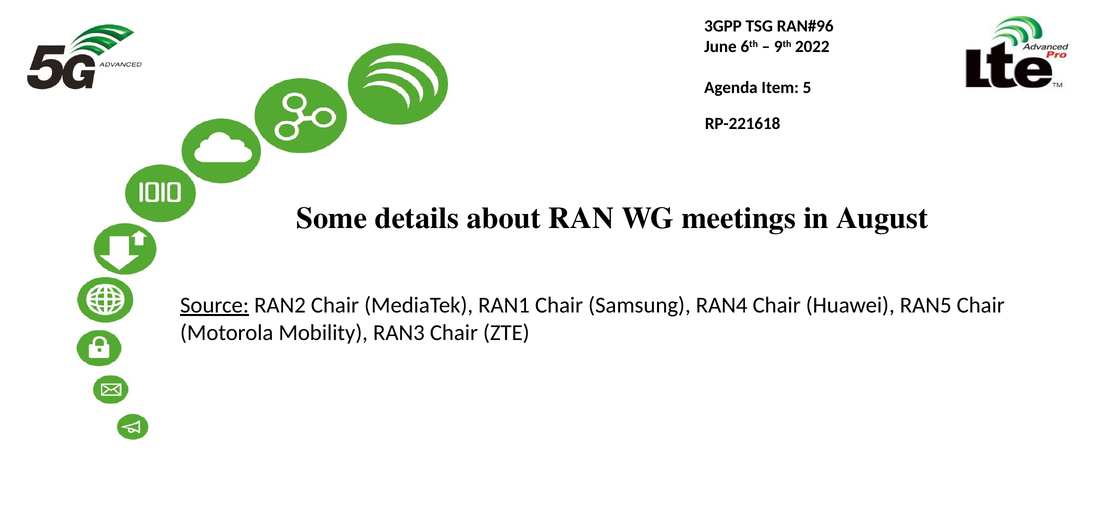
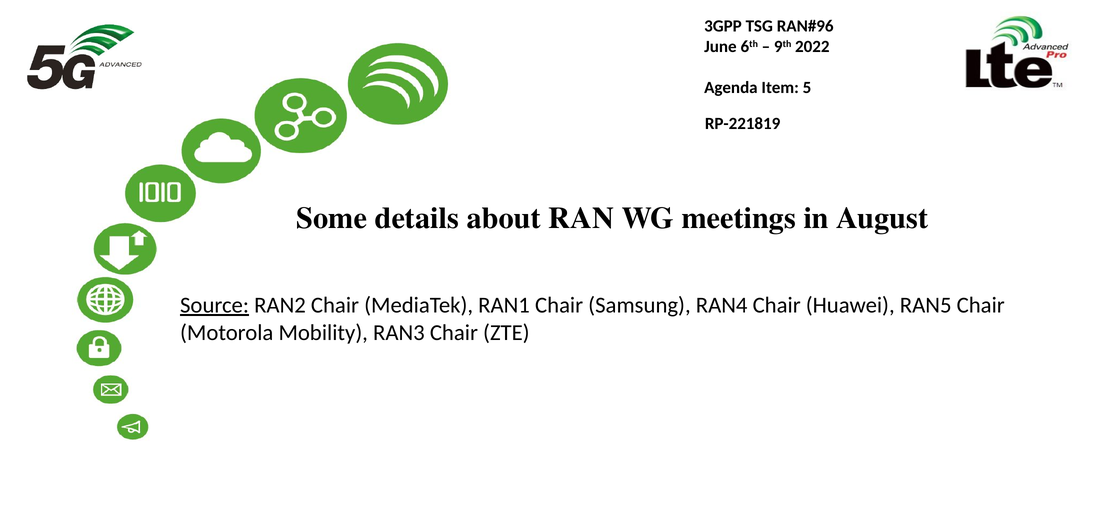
RP-221618: RP-221618 -> RP-221819
